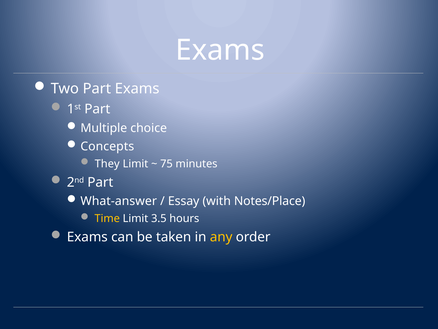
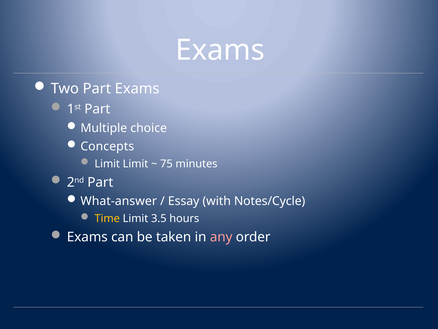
They at (107, 164): They -> Limit
Notes/Place: Notes/Place -> Notes/Cycle
any colour: yellow -> pink
